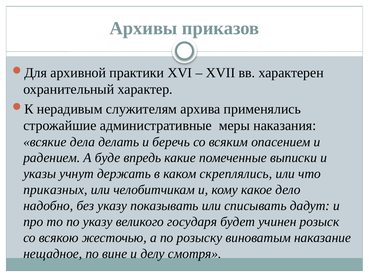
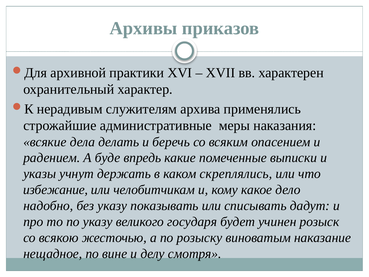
приказных: приказных -> избежание
